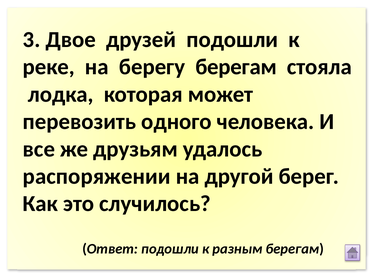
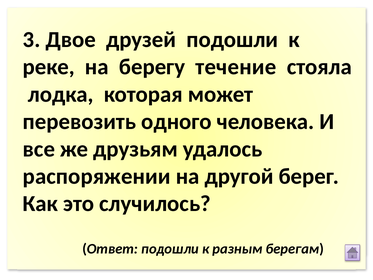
берегу берегам: берегам -> течение
